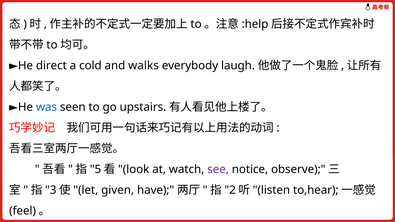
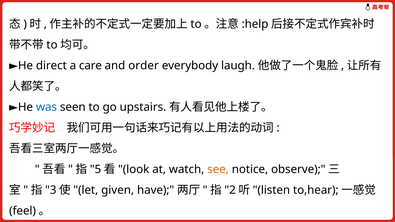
cold: cold -> care
walks: walks -> order
see colour: purple -> orange
